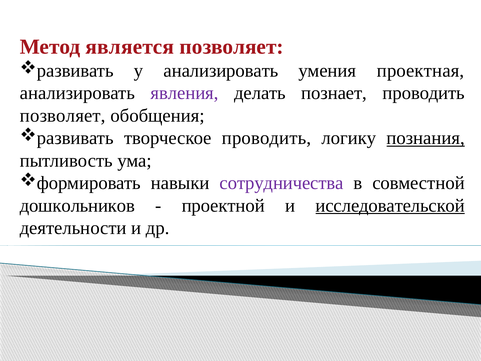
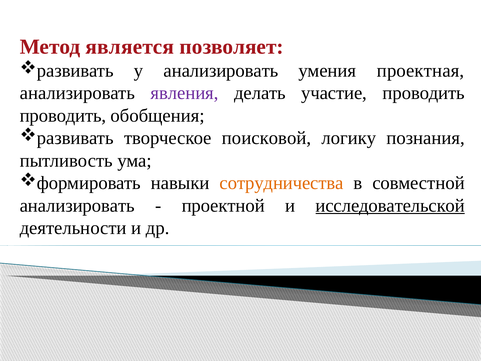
познает: познает -> участие
позволяет at (63, 116): позволяет -> проводить
творческое проводить: проводить -> поисковой
познания underline: present -> none
сотрудничества colour: purple -> orange
дошкольников at (77, 205): дошкольников -> анализировать
